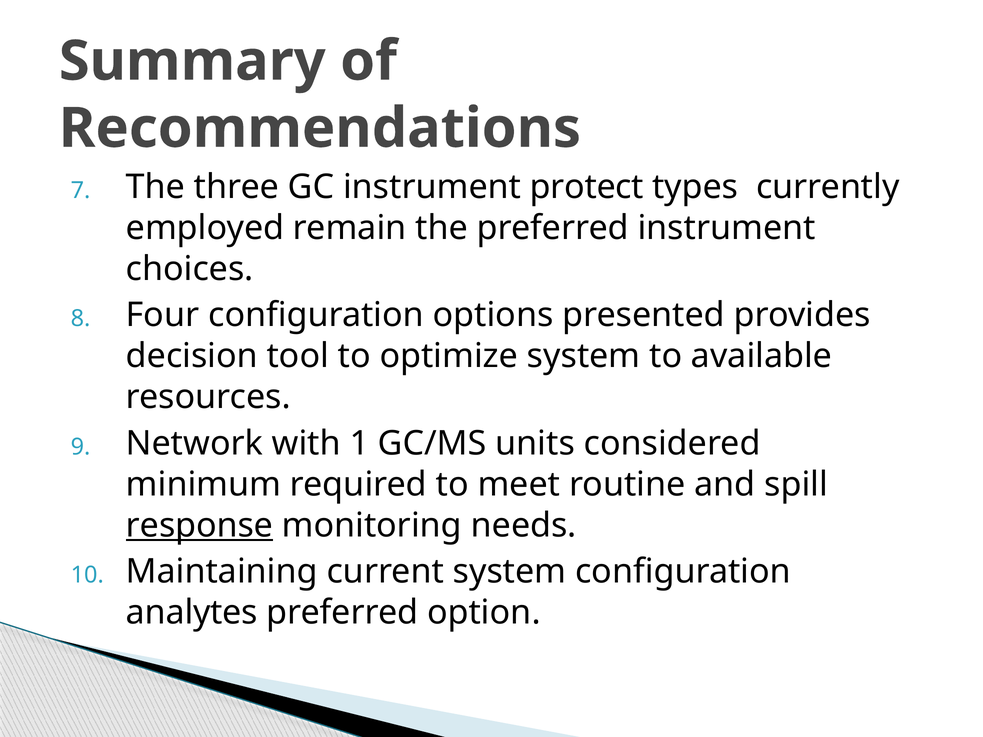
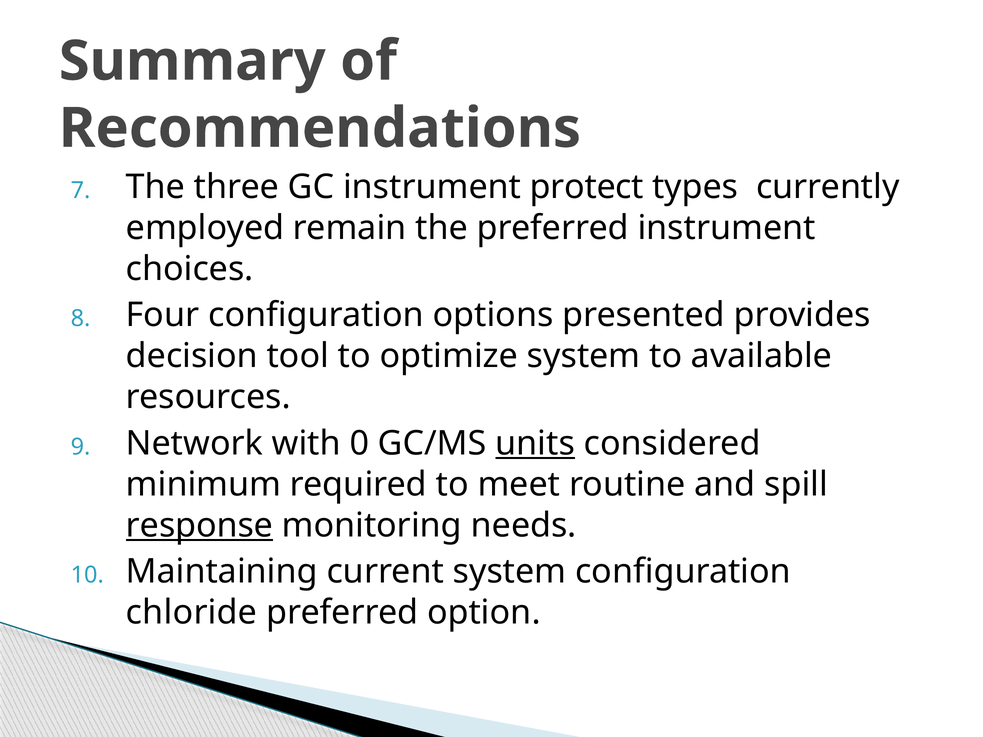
1: 1 -> 0
units underline: none -> present
analytes: analytes -> chloride
